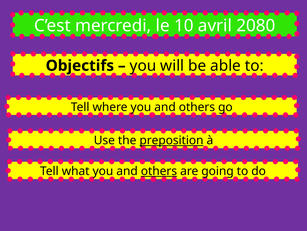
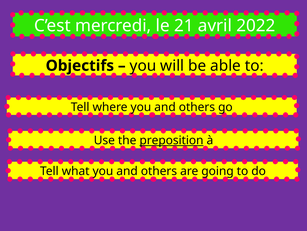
10: 10 -> 21
2080: 2080 -> 2022
others at (159, 171) underline: present -> none
